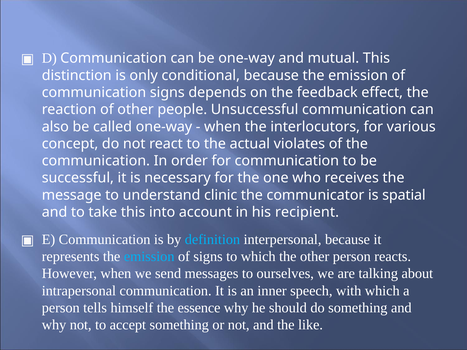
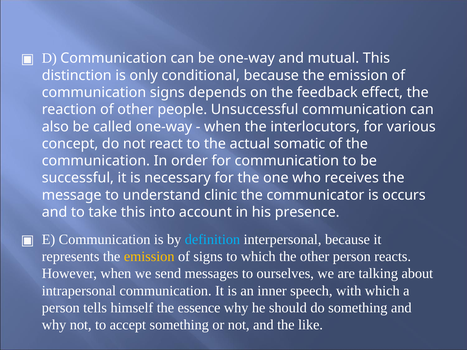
violates: violates -> somatic
spatial: spatial -> occurs
recipient: recipient -> presence
emission at (149, 257) colour: light blue -> yellow
